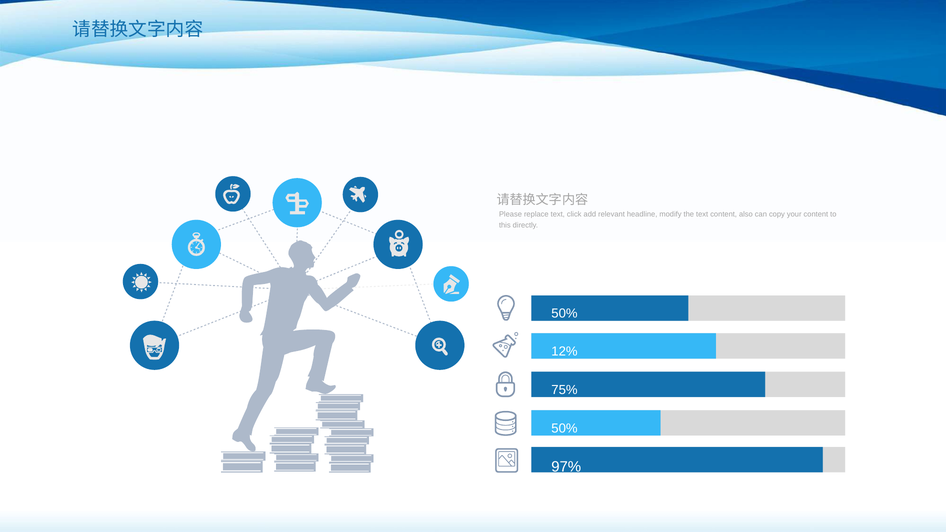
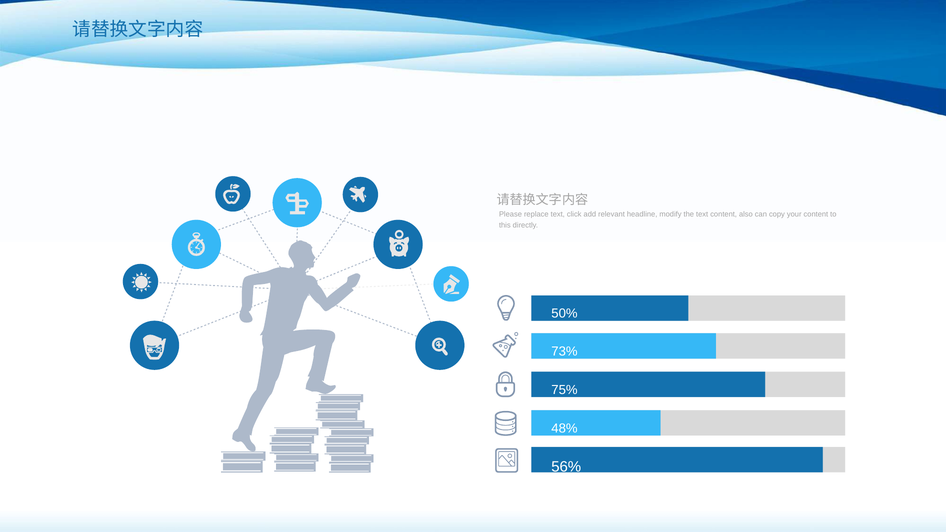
12%: 12% -> 73%
50% at (564, 429): 50% -> 48%
97%: 97% -> 56%
